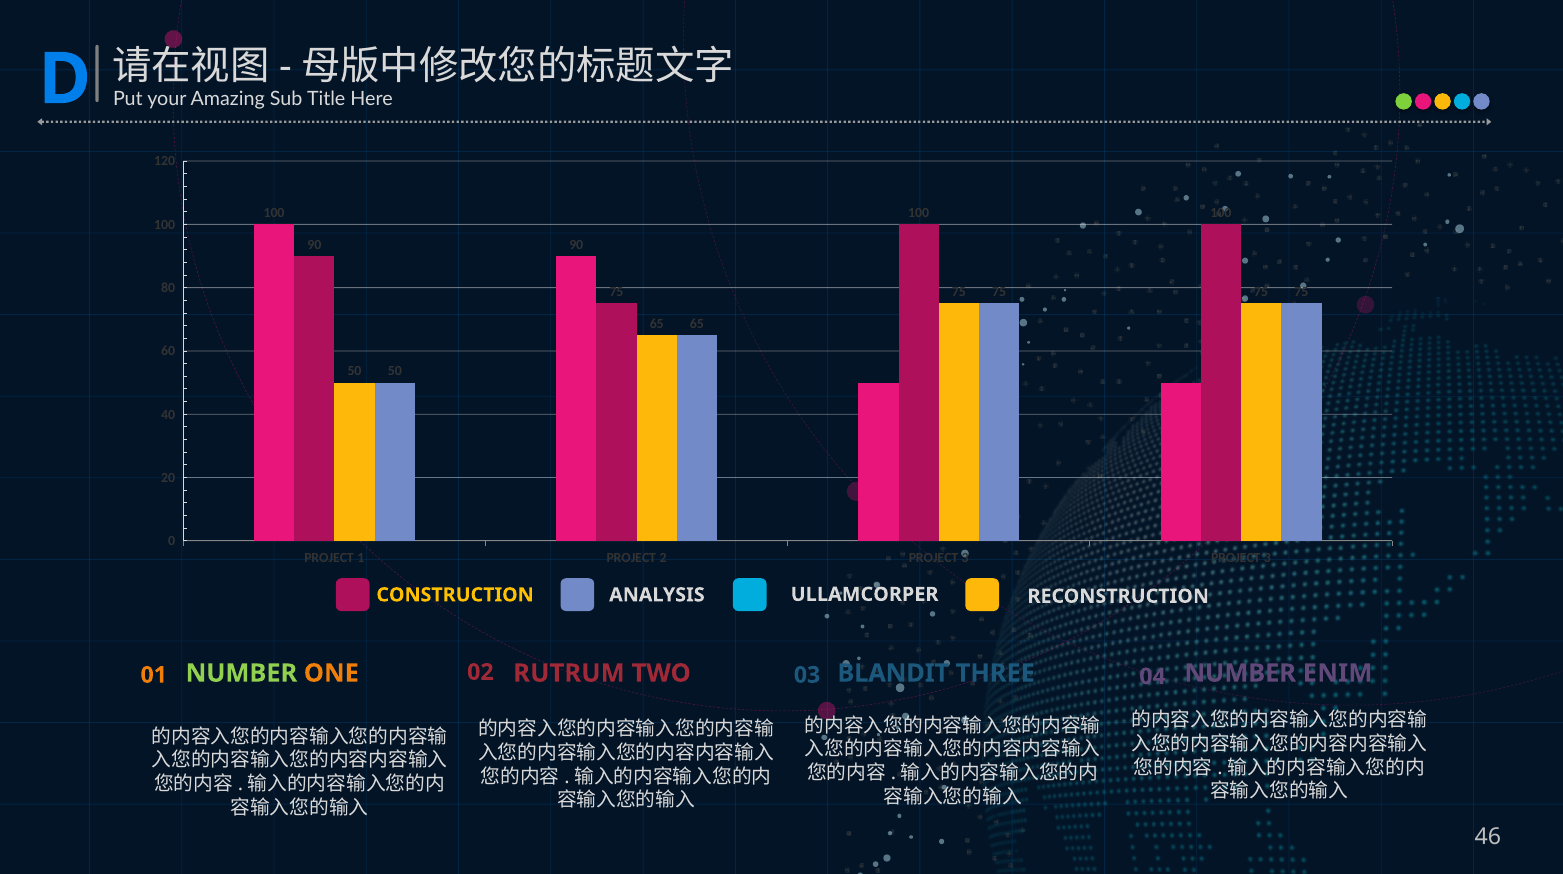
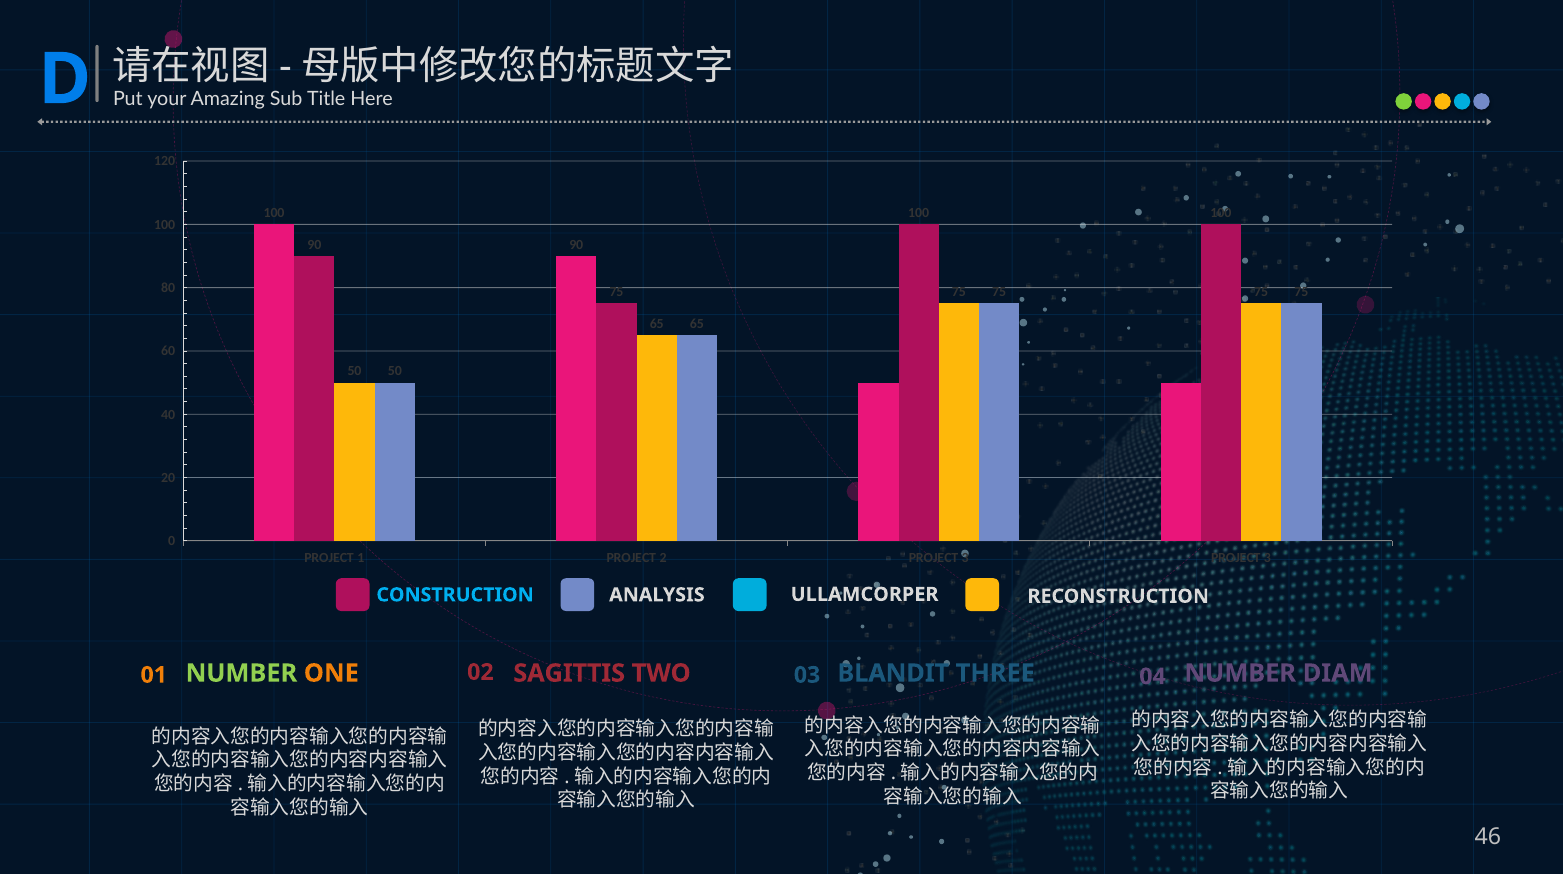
CONSTRUCTION colour: yellow -> light blue
RUTRUM: RUTRUM -> SAGITTIS
ENIM: ENIM -> DIAM
